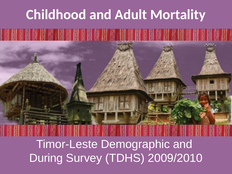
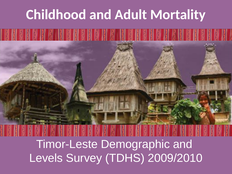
During: During -> Levels
